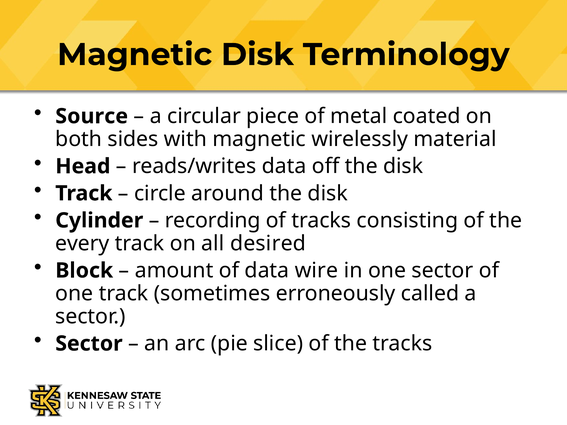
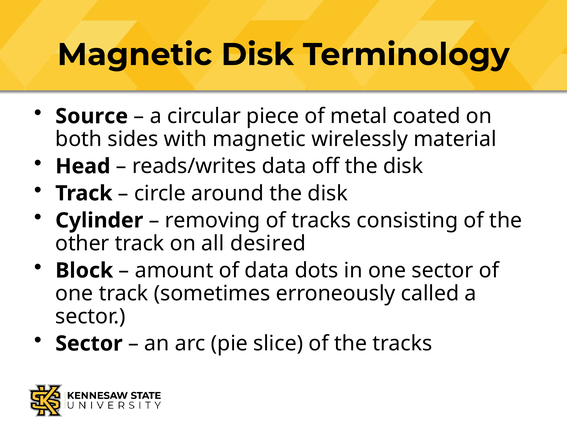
recording: recording -> removing
every: every -> other
wire: wire -> dots
